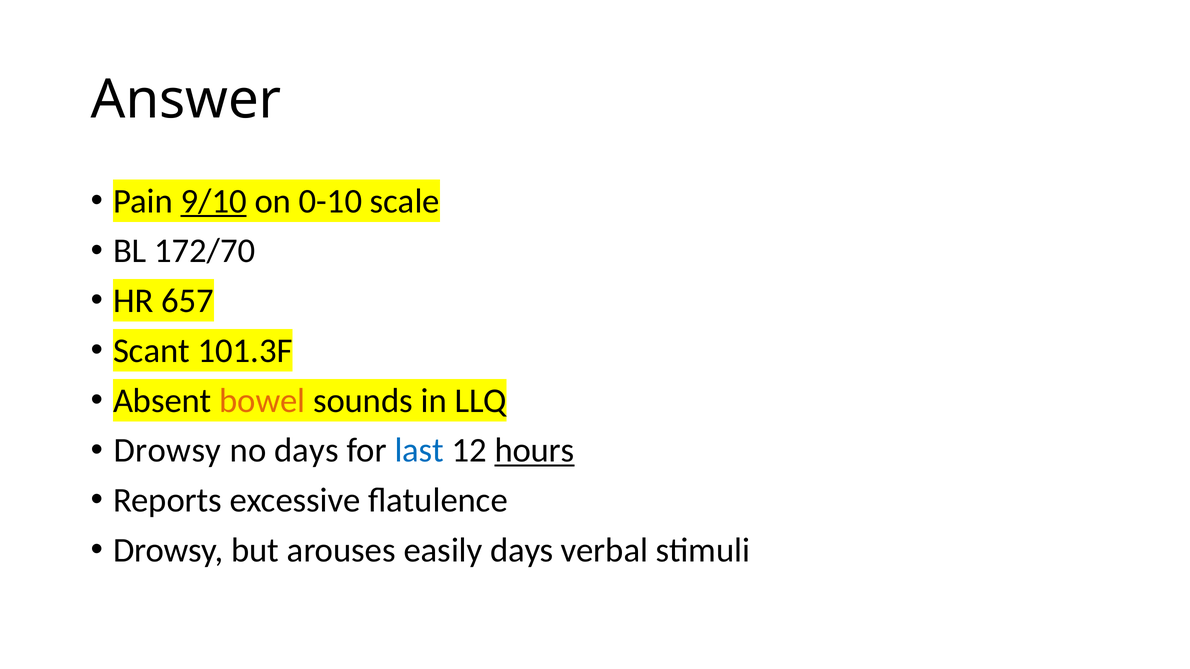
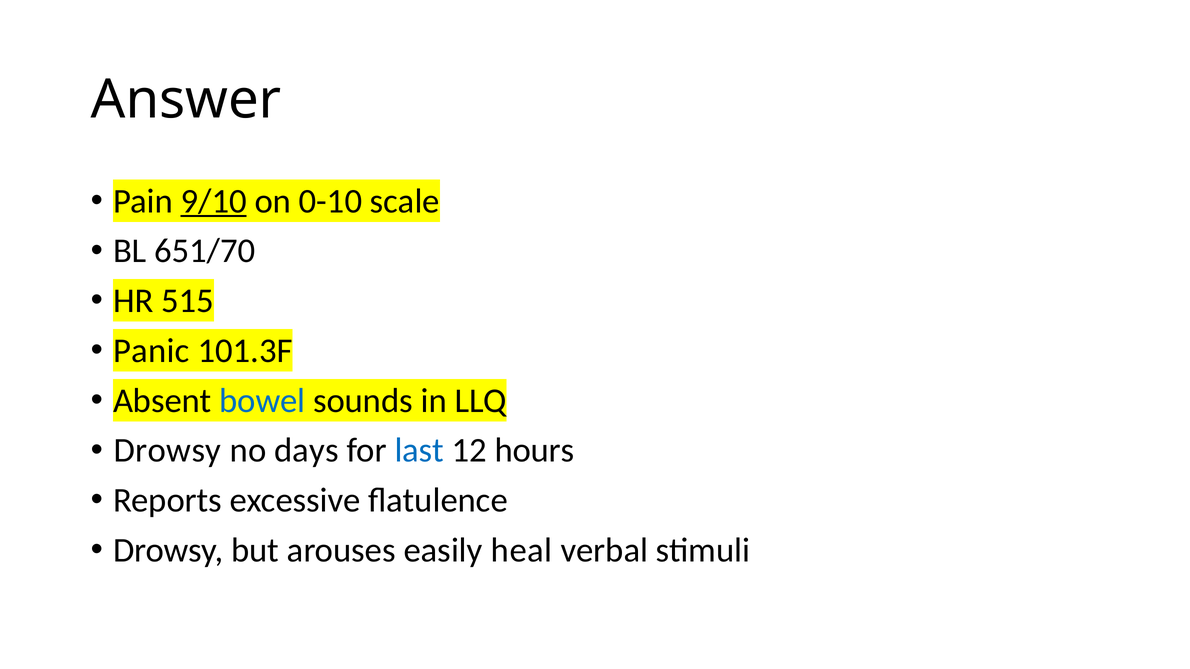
172/70: 172/70 -> 651/70
657: 657 -> 515
Scant: Scant -> Panic
bowel colour: orange -> blue
hours underline: present -> none
easily days: days -> heal
